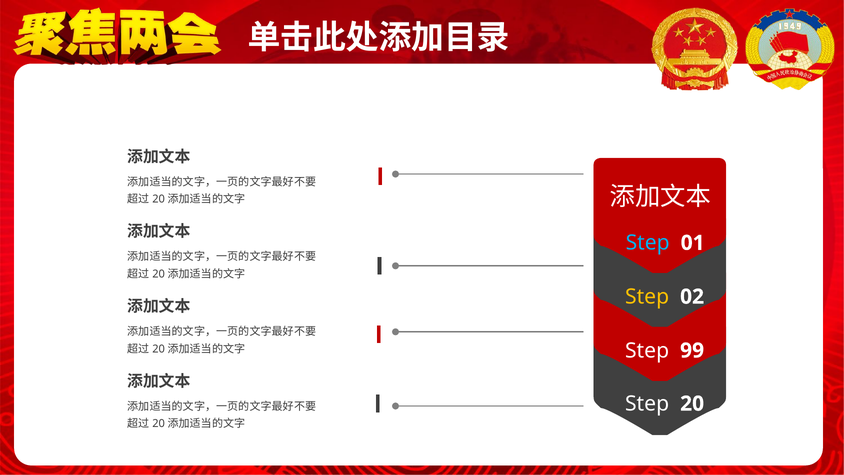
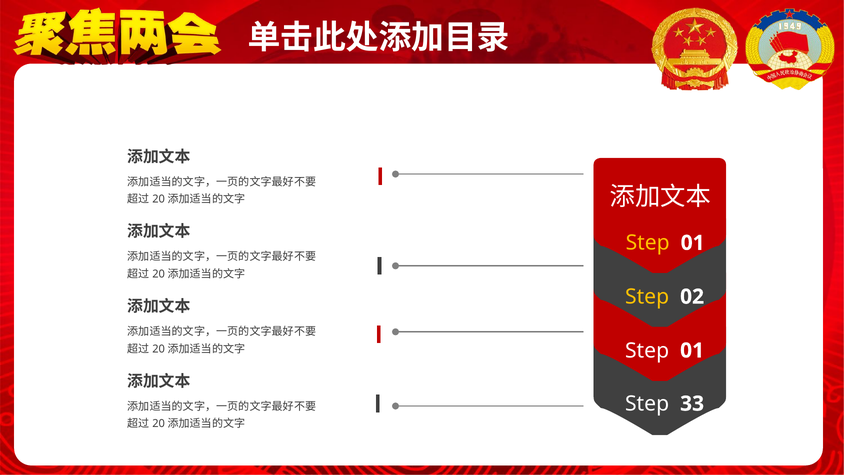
Step at (648, 243) colour: light blue -> yellow
99 at (692, 350): 99 -> 01
20: 20 -> 33
